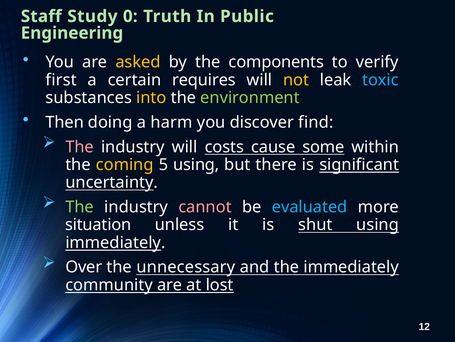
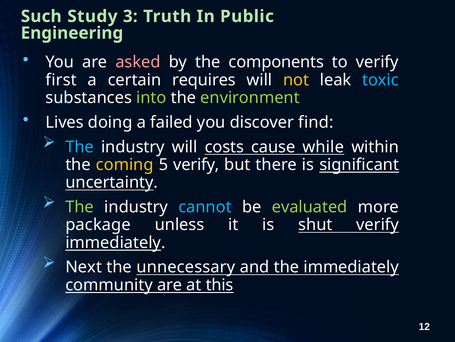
Staff: Staff -> Such
0: 0 -> 3
asked colour: yellow -> pink
into colour: yellow -> light green
Then: Then -> Lives
harm: harm -> failed
The at (80, 147) colour: pink -> light blue
some: some -> while
5 using: using -> verify
cannot colour: pink -> light blue
evaluated colour: light blue -> light green
situation: situation -> package
shut using: using -> verify
Over: Over -> Next
lost: lost -> this
